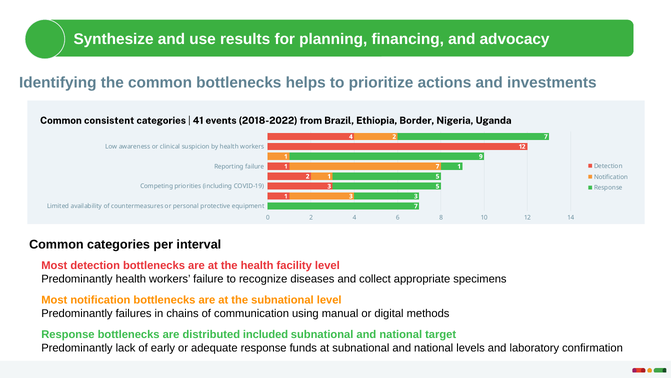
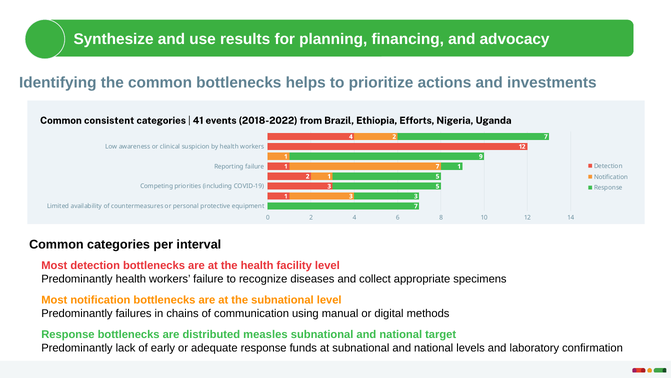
Border: Border -> Efforts
included: included -> measles
